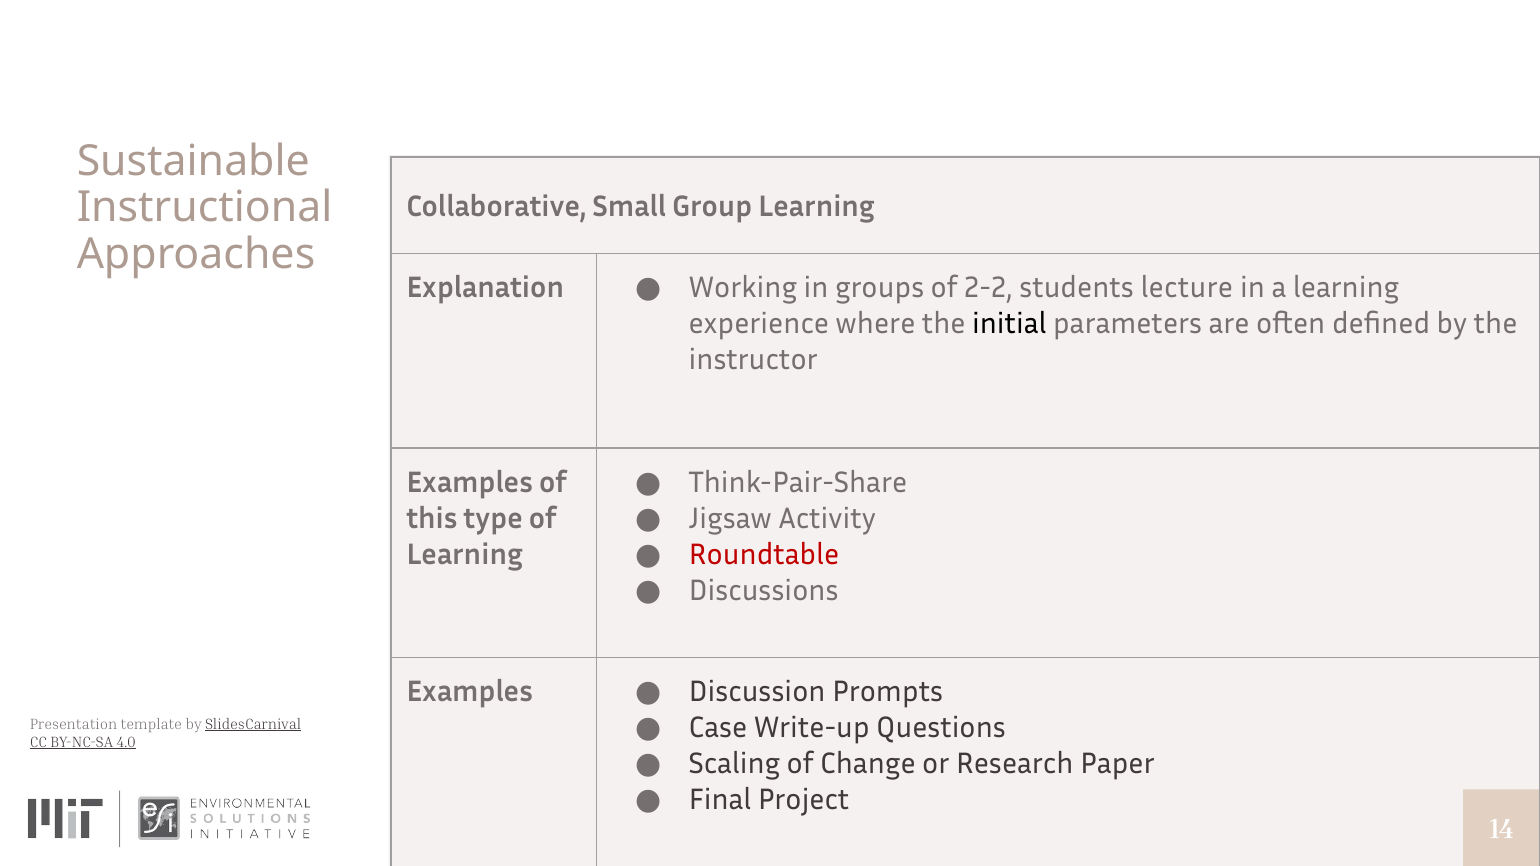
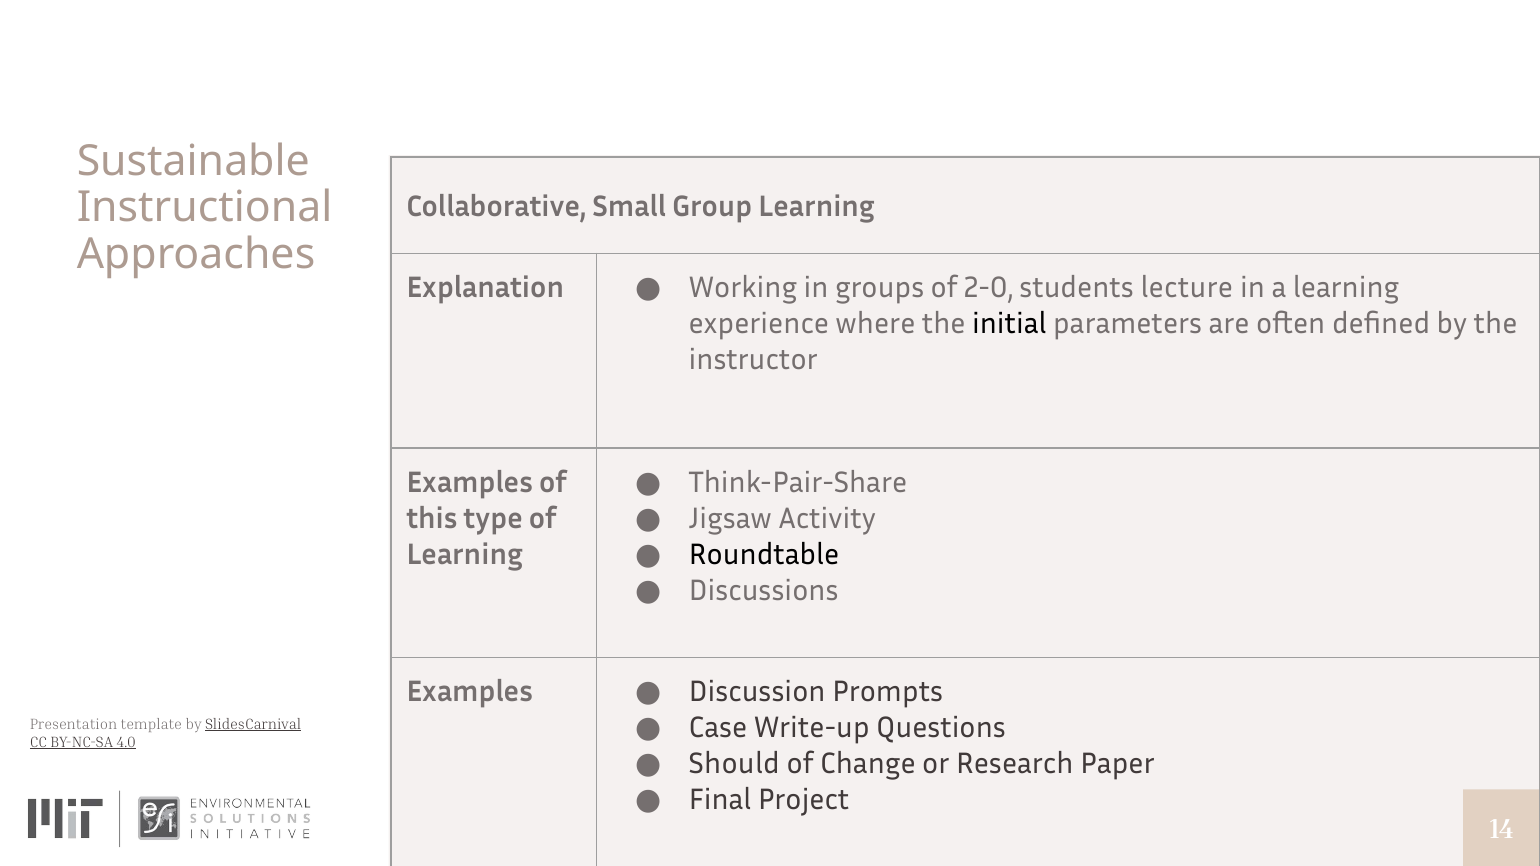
2-2: 2-2 -> 2-0
Roundtable colour: red -> black
Scaling: Scaling -> Should
